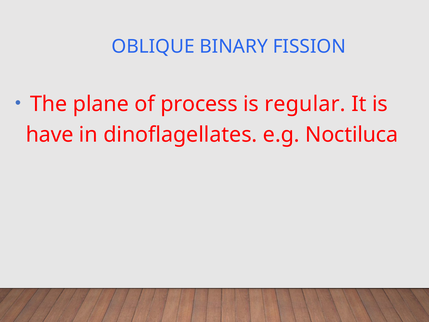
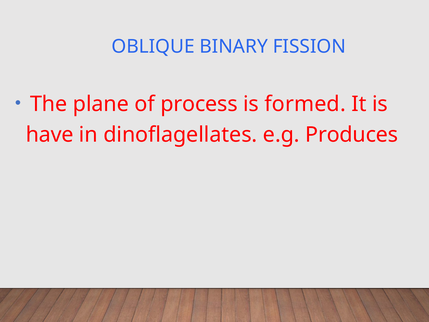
regular: regular -> formed
Noctiluca: Noctiluca -> Produces
